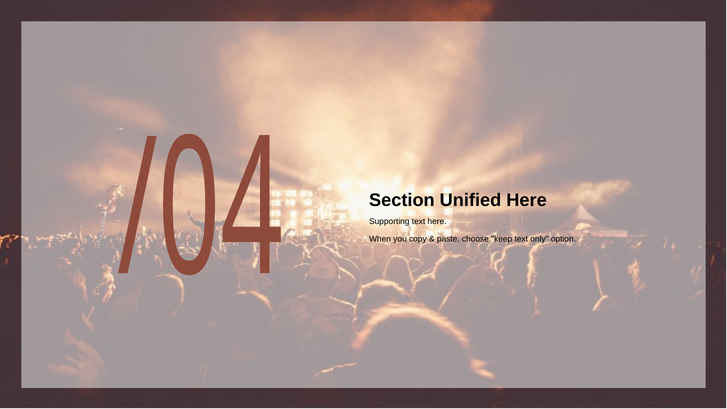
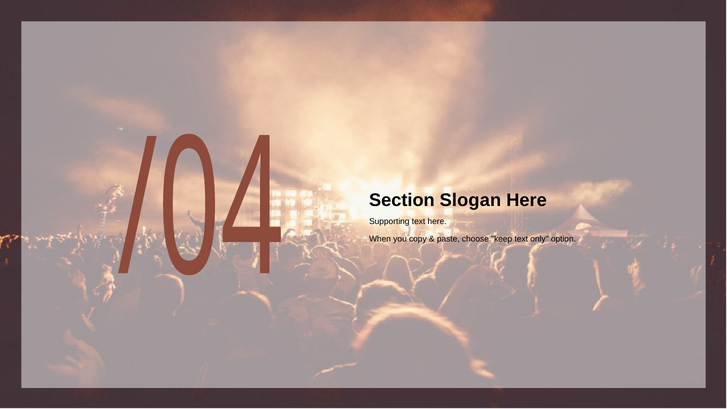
Unified: Unified -> Slogan
